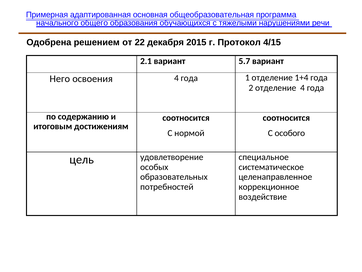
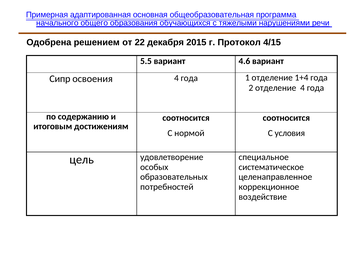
2.1: 2.1 -> 5.5
5.7: 5.7 -> 4.6
Него: Него -> Сипр
особого: особого -> условия
